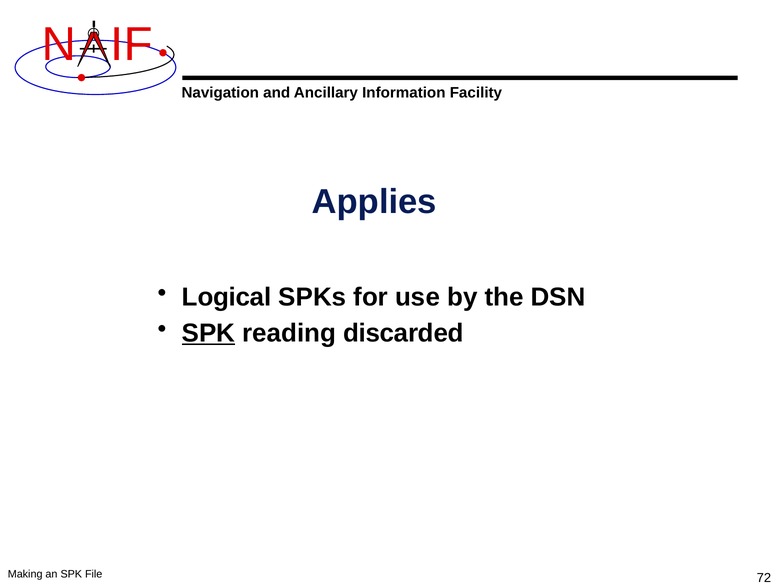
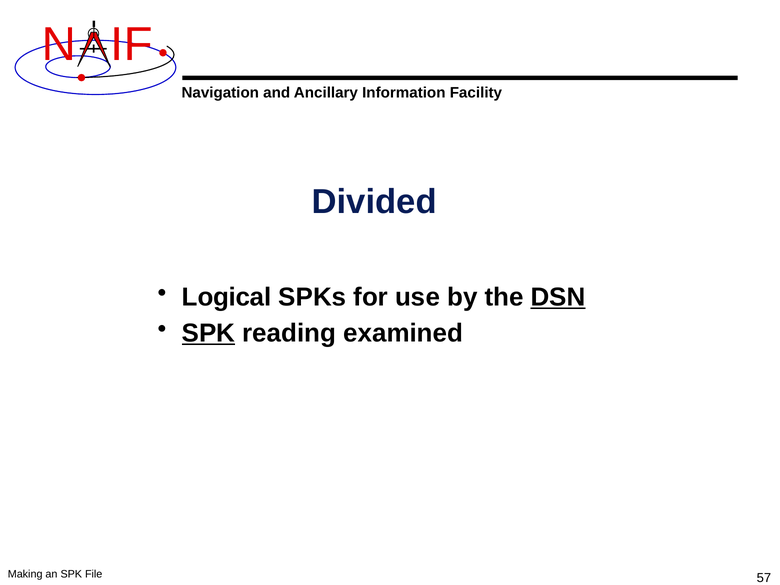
Applies: Applies -> Divided
DSN underline: none -> present
discarded: discarded -> examined
72: 72 -> 57
